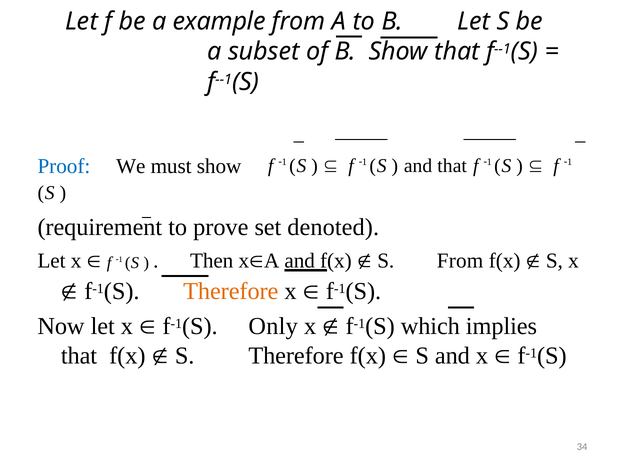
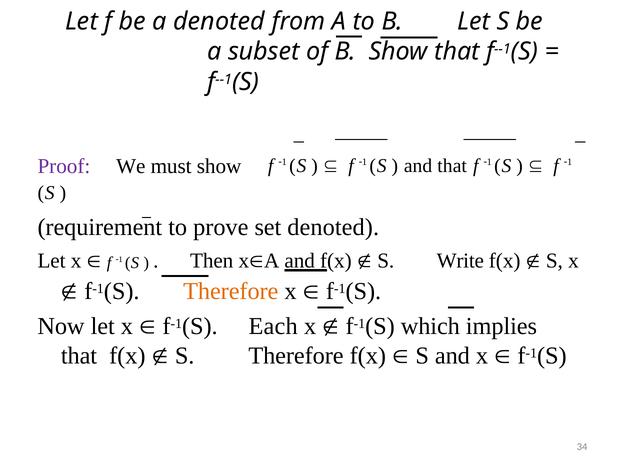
a example: example -> denoted
Proof colour: blue -> purple
S From: From -> Write
Only: Only -> Each
